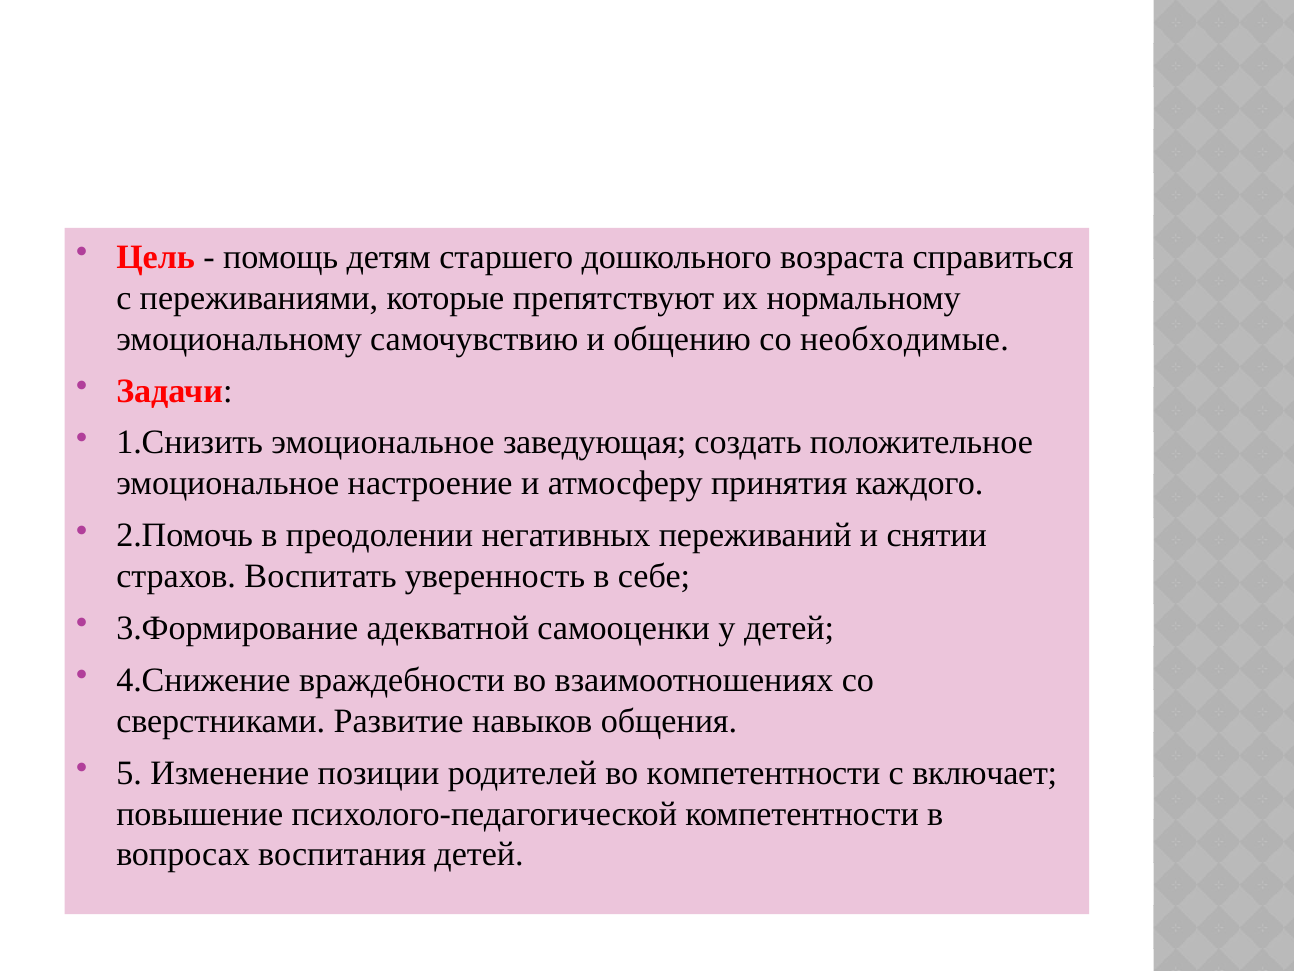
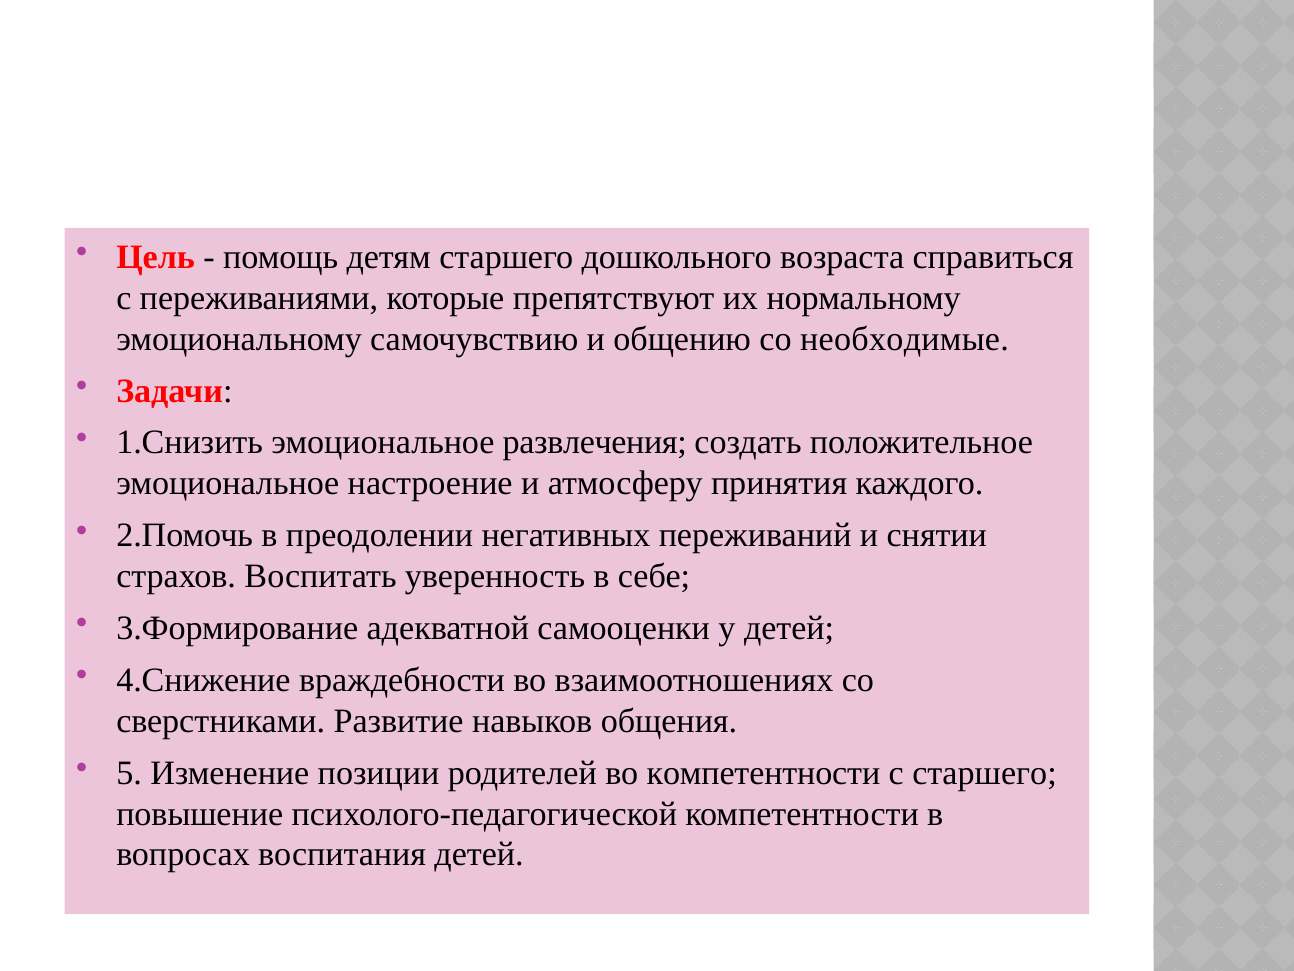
заведующая: заведующая -> развлечения
с включает: включает -> старшего
